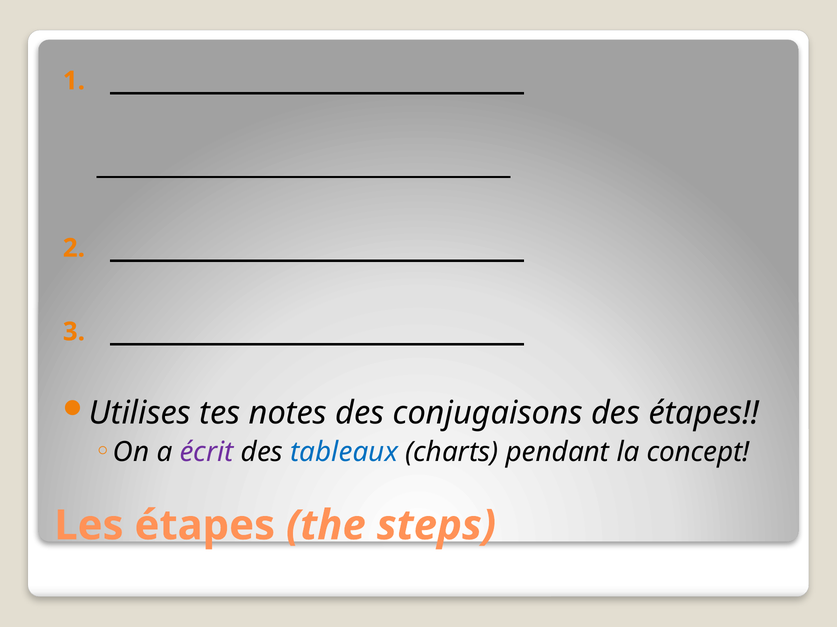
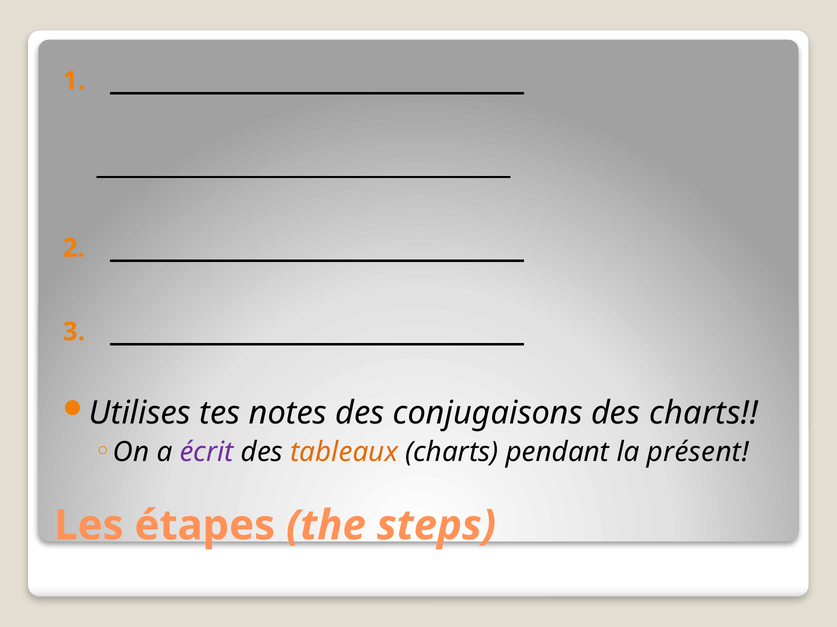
des étapes: étapes -> charts
tableaux colour: blue -> orange
concept: concept -> présent
